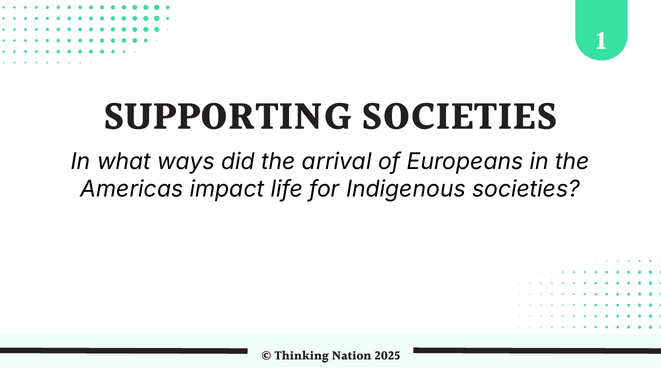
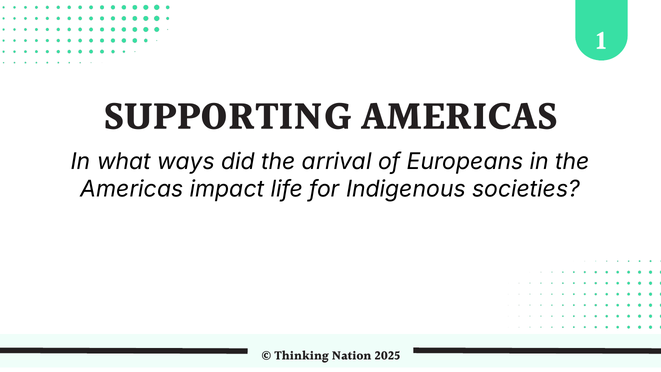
SUPPORTING SOCIETIES: SOCIETIES -> AMERICAS
